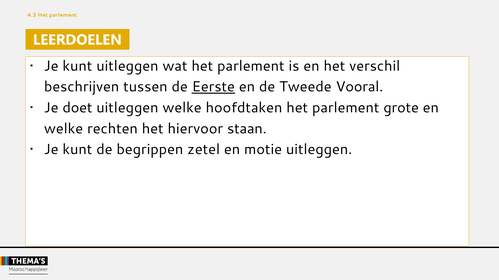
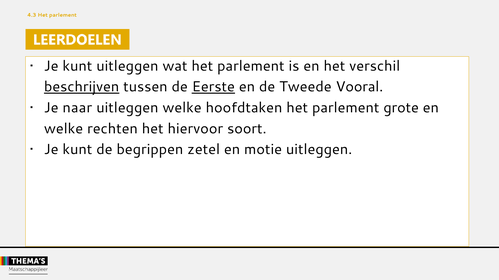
beschrijven underline: none -> present
doet: doet -> naar
staan: staan -> soort
